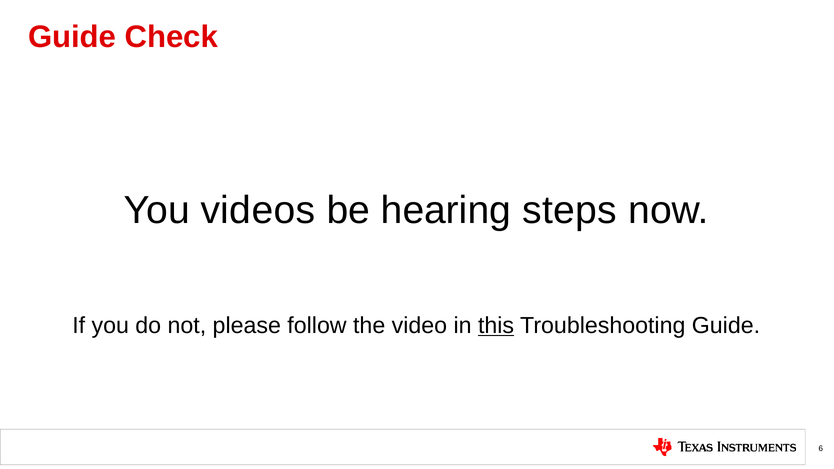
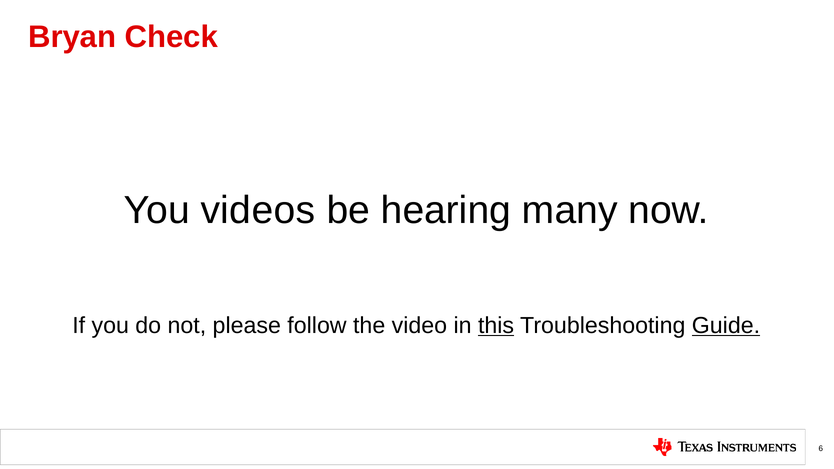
Guide at (72, 37): Guide -> Bryan
steps: steps -> many
Guide at (726, 326) underline: none -> present
